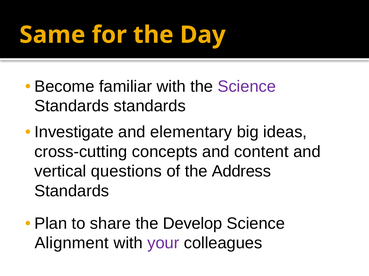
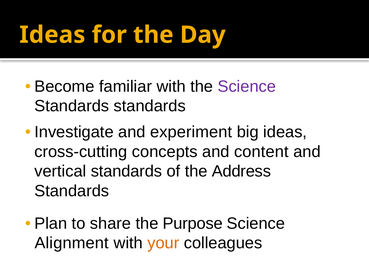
Same at (52, 35): Same -> Ideas
elementary: elementary -> experiment
vertical questions: questions -> standards
Develop: Develop -> Purpose
your colour: purple -> orange
